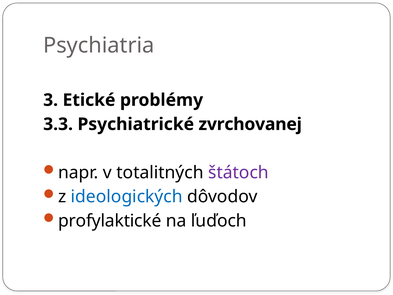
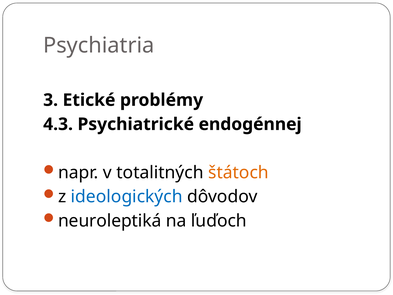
3.3: 3.3 -> 4.3
zvrchovanej: zvrchovanej -> endogénnej
štátoch colour: purple -> orange
profylaktické: profylaktické -> neuroleptiká
